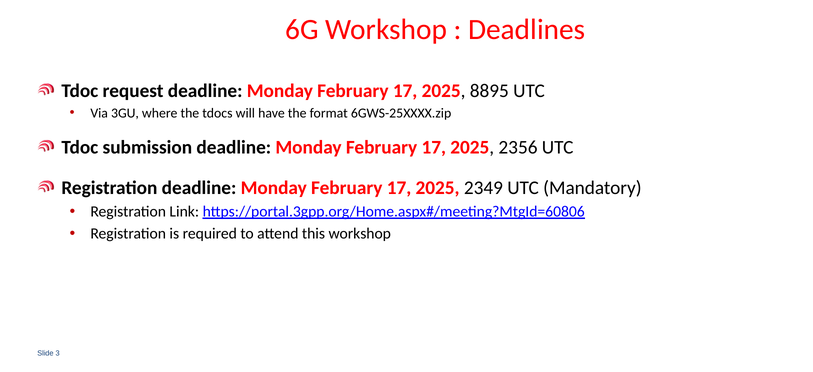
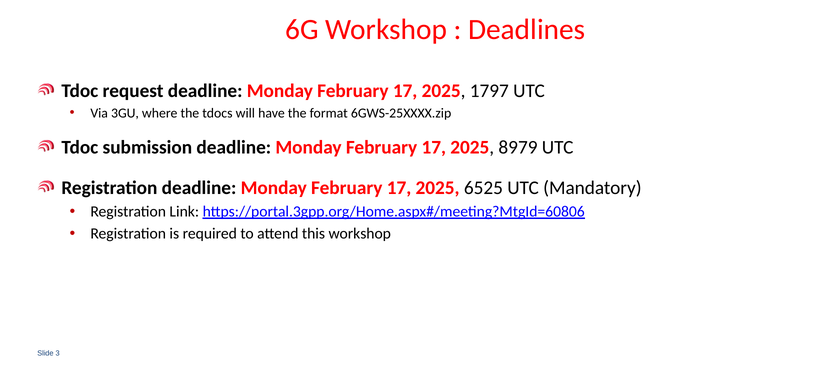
8895: 8895 -> 1797
2356: 2356 -> 8979
2349: 2349 -> 6525
